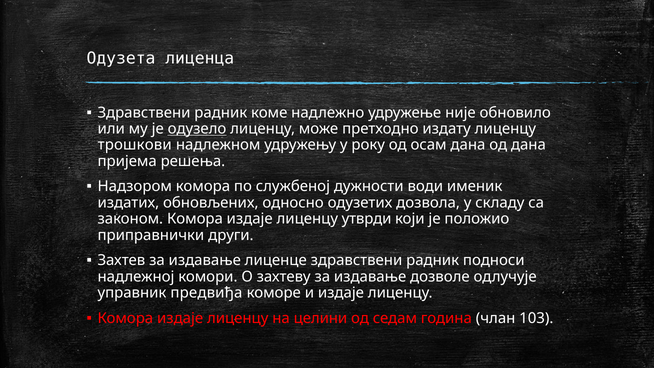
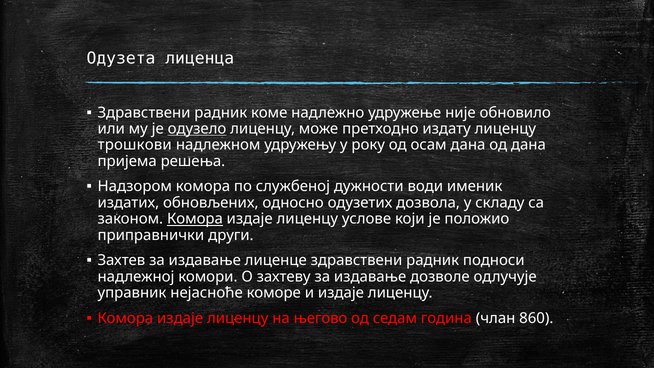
Комора at (195, 219) underline: none -> present
утврди: утврди -> услове
предвиђа: предвиђа -> нејасноће
целини: целини -> његово
103: 103 -> 860
